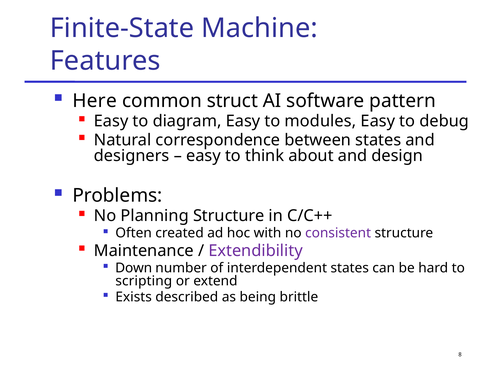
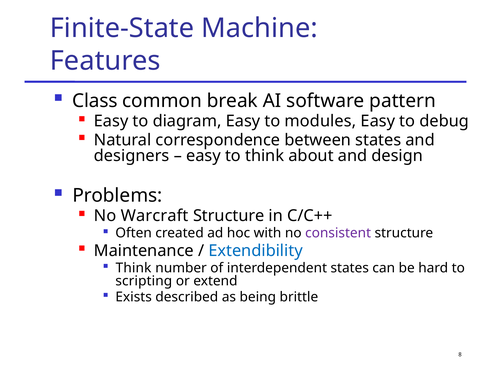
Here: Here -> Class
struct: struct -> break
Planning: Planning -> Warcraft
Extendibility colour: purple -> blue
Down at (134, 268): Down -> Think
